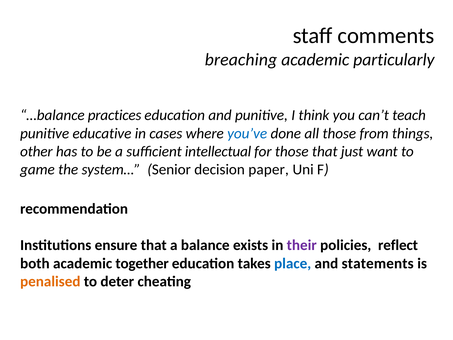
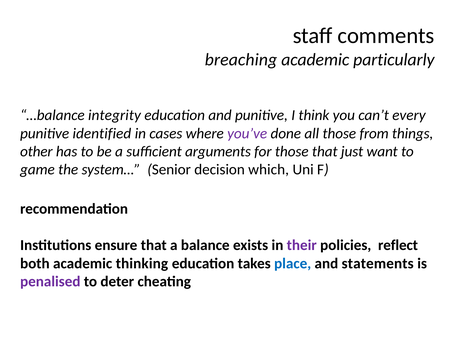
practices: practices -> integrity
teach: teach -> every
educative: educative -> identified
you’ve colour: blue -> purple
intellectual: intellectual -> arguments
paper: paper -> which
together: together -> thinking
penalised colour: orange -> purple
